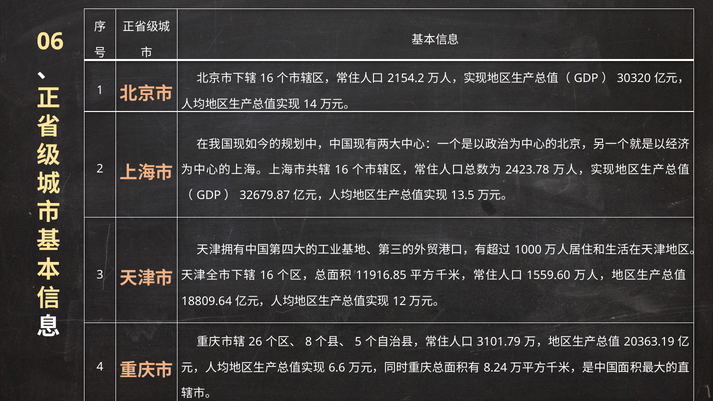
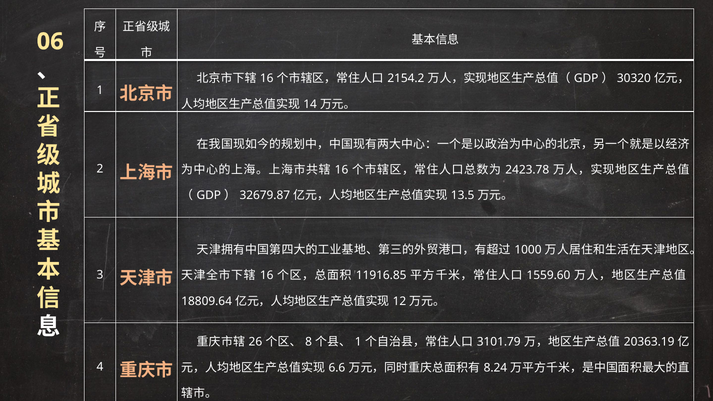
5 at (358, 342): 5 -> 1
